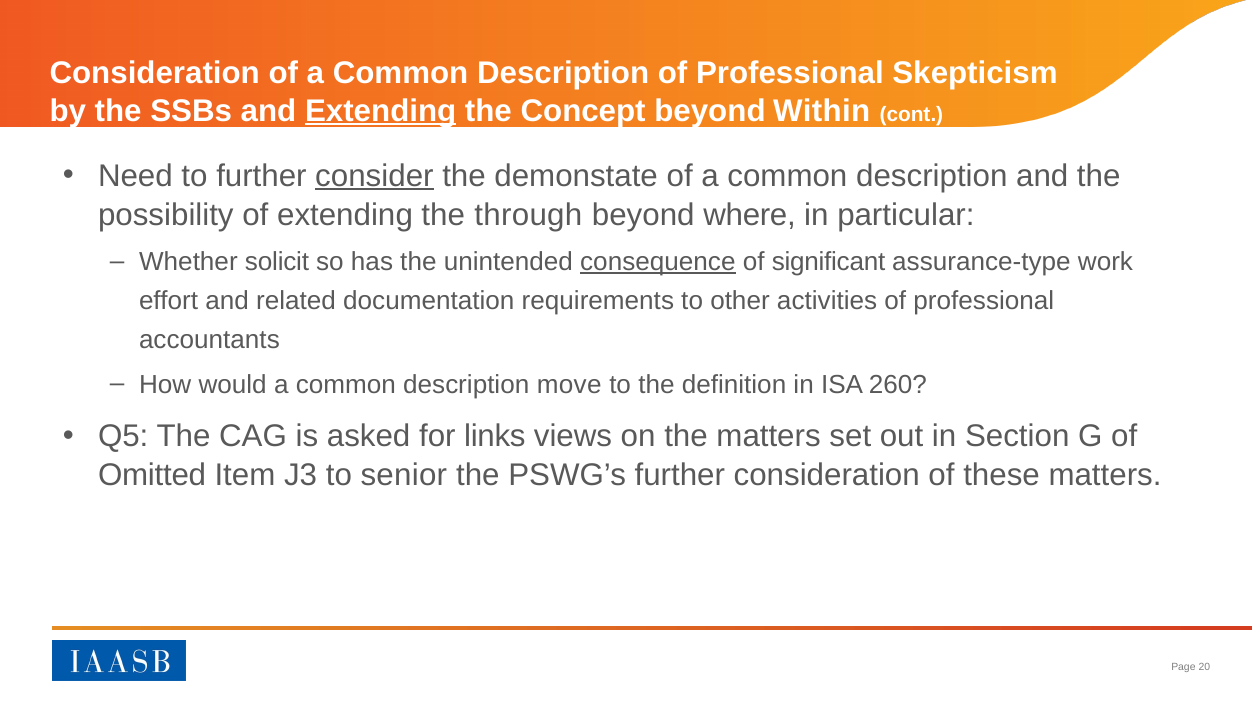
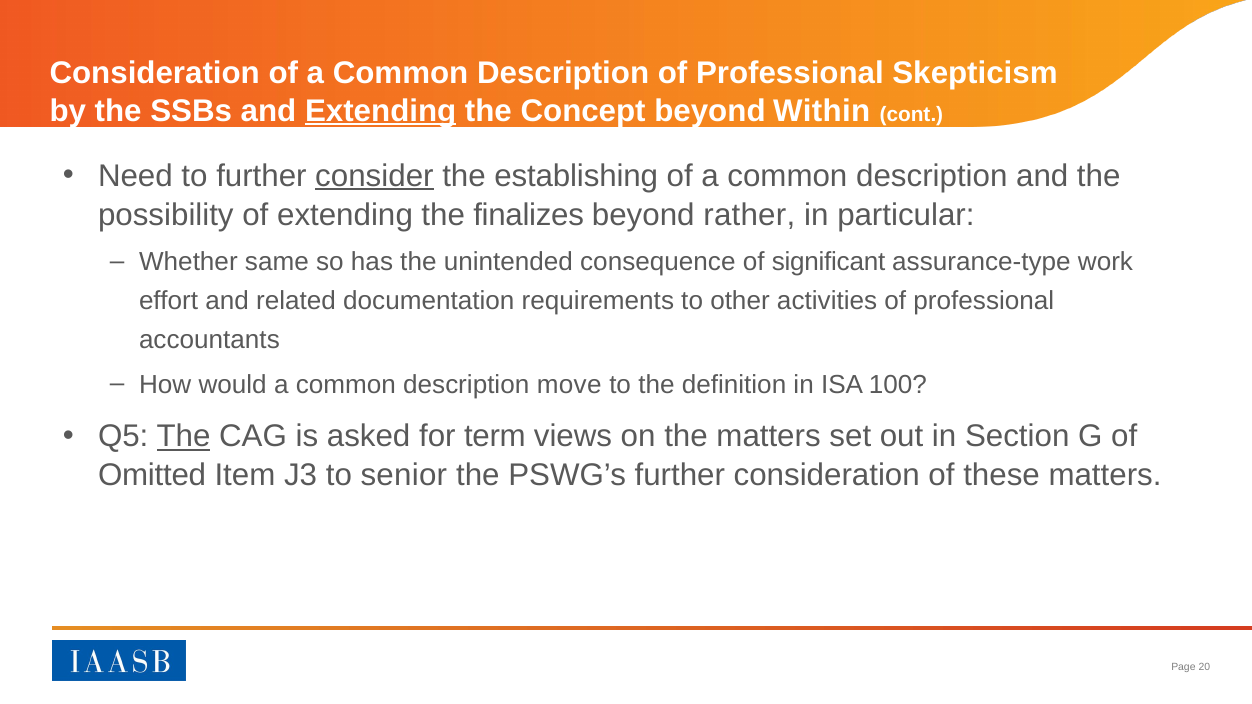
demonstate: demonstate -> establishing
through: through -> finalizes
where: where -> rather
solicit: solicit -> same
consequence underline: present -> none
260: 260 -> 100
The at (184, 437) underline: none -> present
links: links -> term
